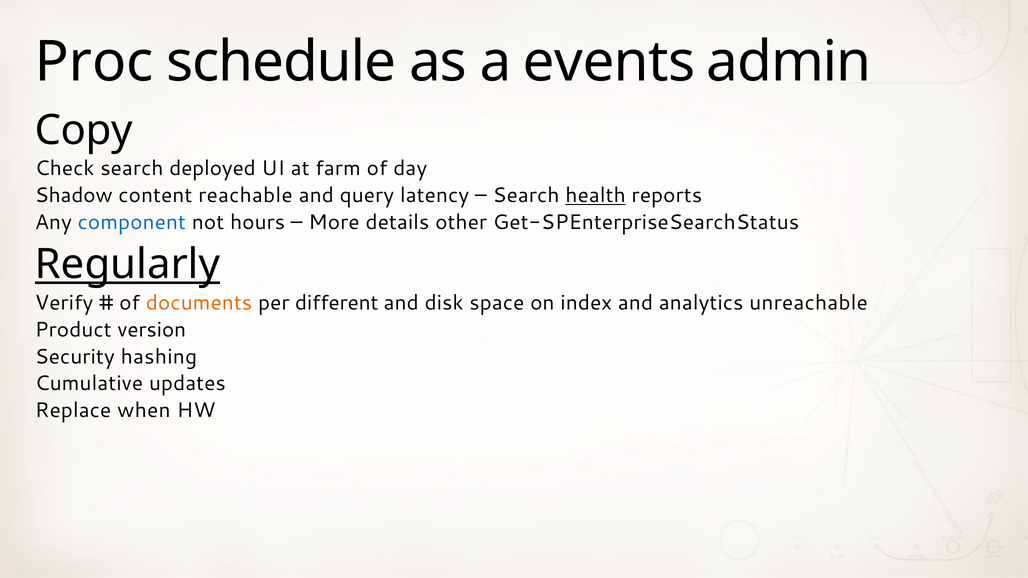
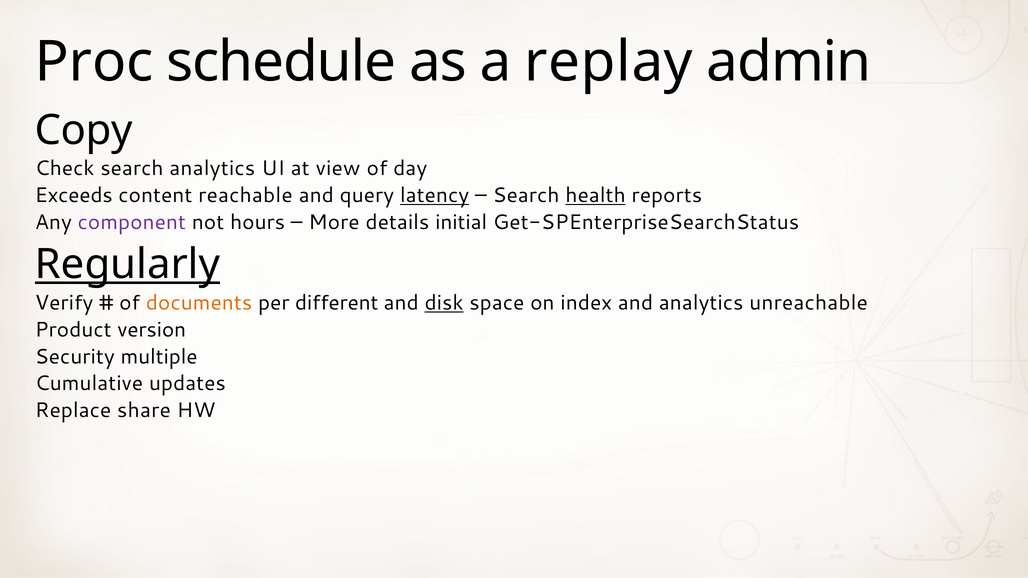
events: events -> replay
search deployed: deployed -> analytics
farm: farm -> view
Shadow: Shadow -> Exceeds
latency underline: none -> present
component colour: blue -> purple
other: other -> initial
disk underline: none -> present
hashing: hashing -> multiple
when: when -> share
